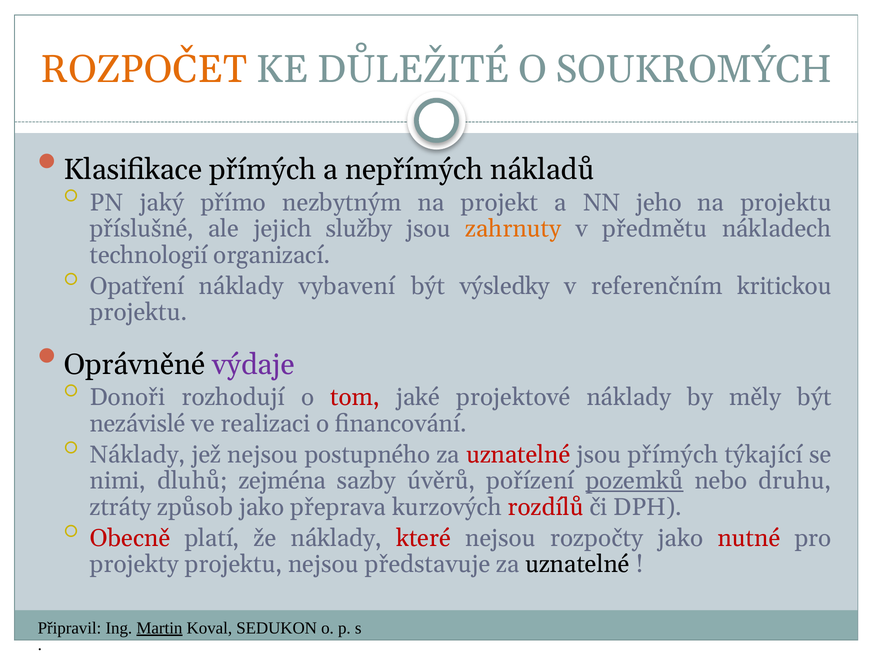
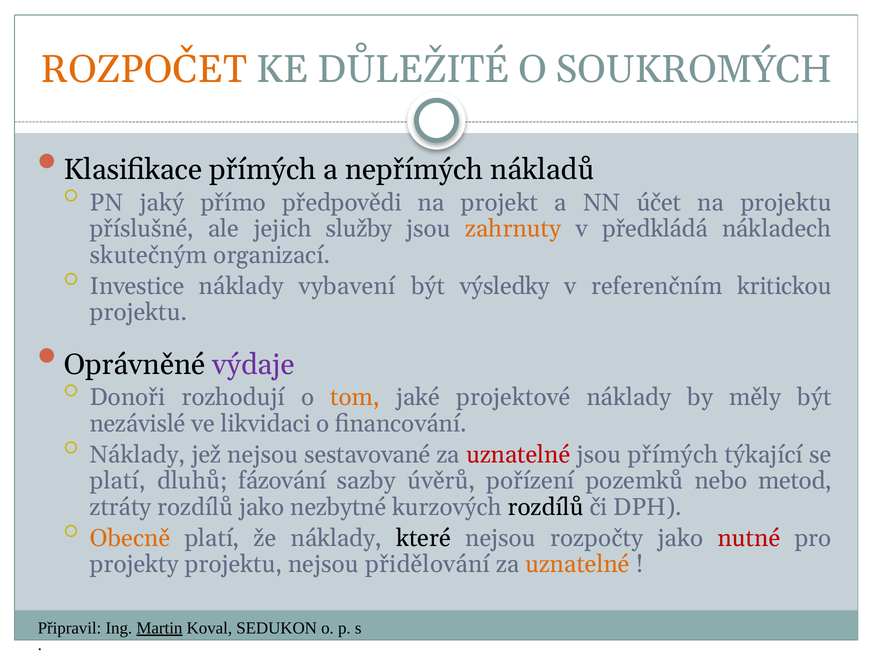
nezbytným: nezbytným -> předpovědi
jeho: jeho -> účet
předmětu: předmětu -> předkládá
technologií: technologií -> skutečným
Opatření: Opatření -> Investice
tom colour: red -> orange
realizaci: realizaci -> likvidaci
postupného: postupného -> sestavované
nimi at (118, 481): nimi -> platí
zejména: zejména -> fázování
pozemků underline: present -> none
druhu: druhu -> metod
ztráty způsob: způsob -> rozdílů
přeprava: přeprava -> nezbytné
rozdílů at (546, 507) colour: red -> black
Obecně colour: red -> orange
které colour: red -> black
představuje: představuje -> přidělování
uznatelné at (577, 564) colour: black -> orange
